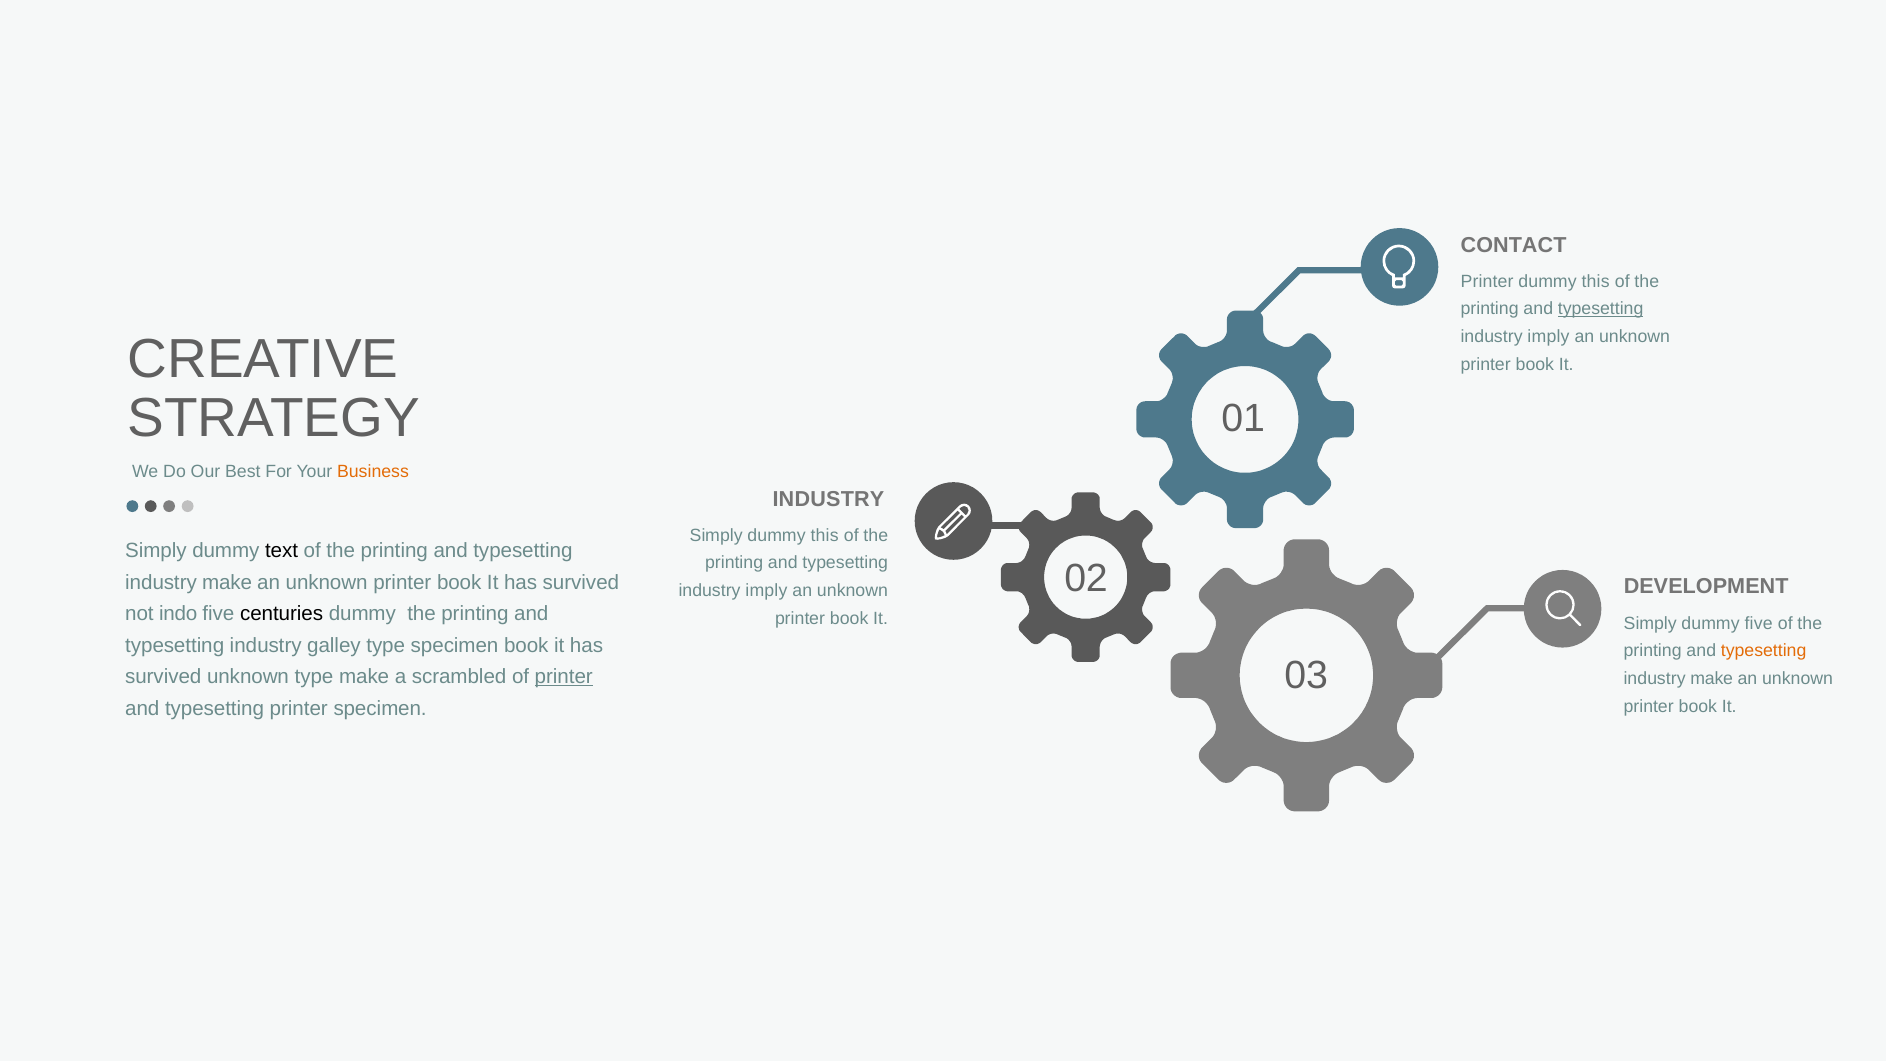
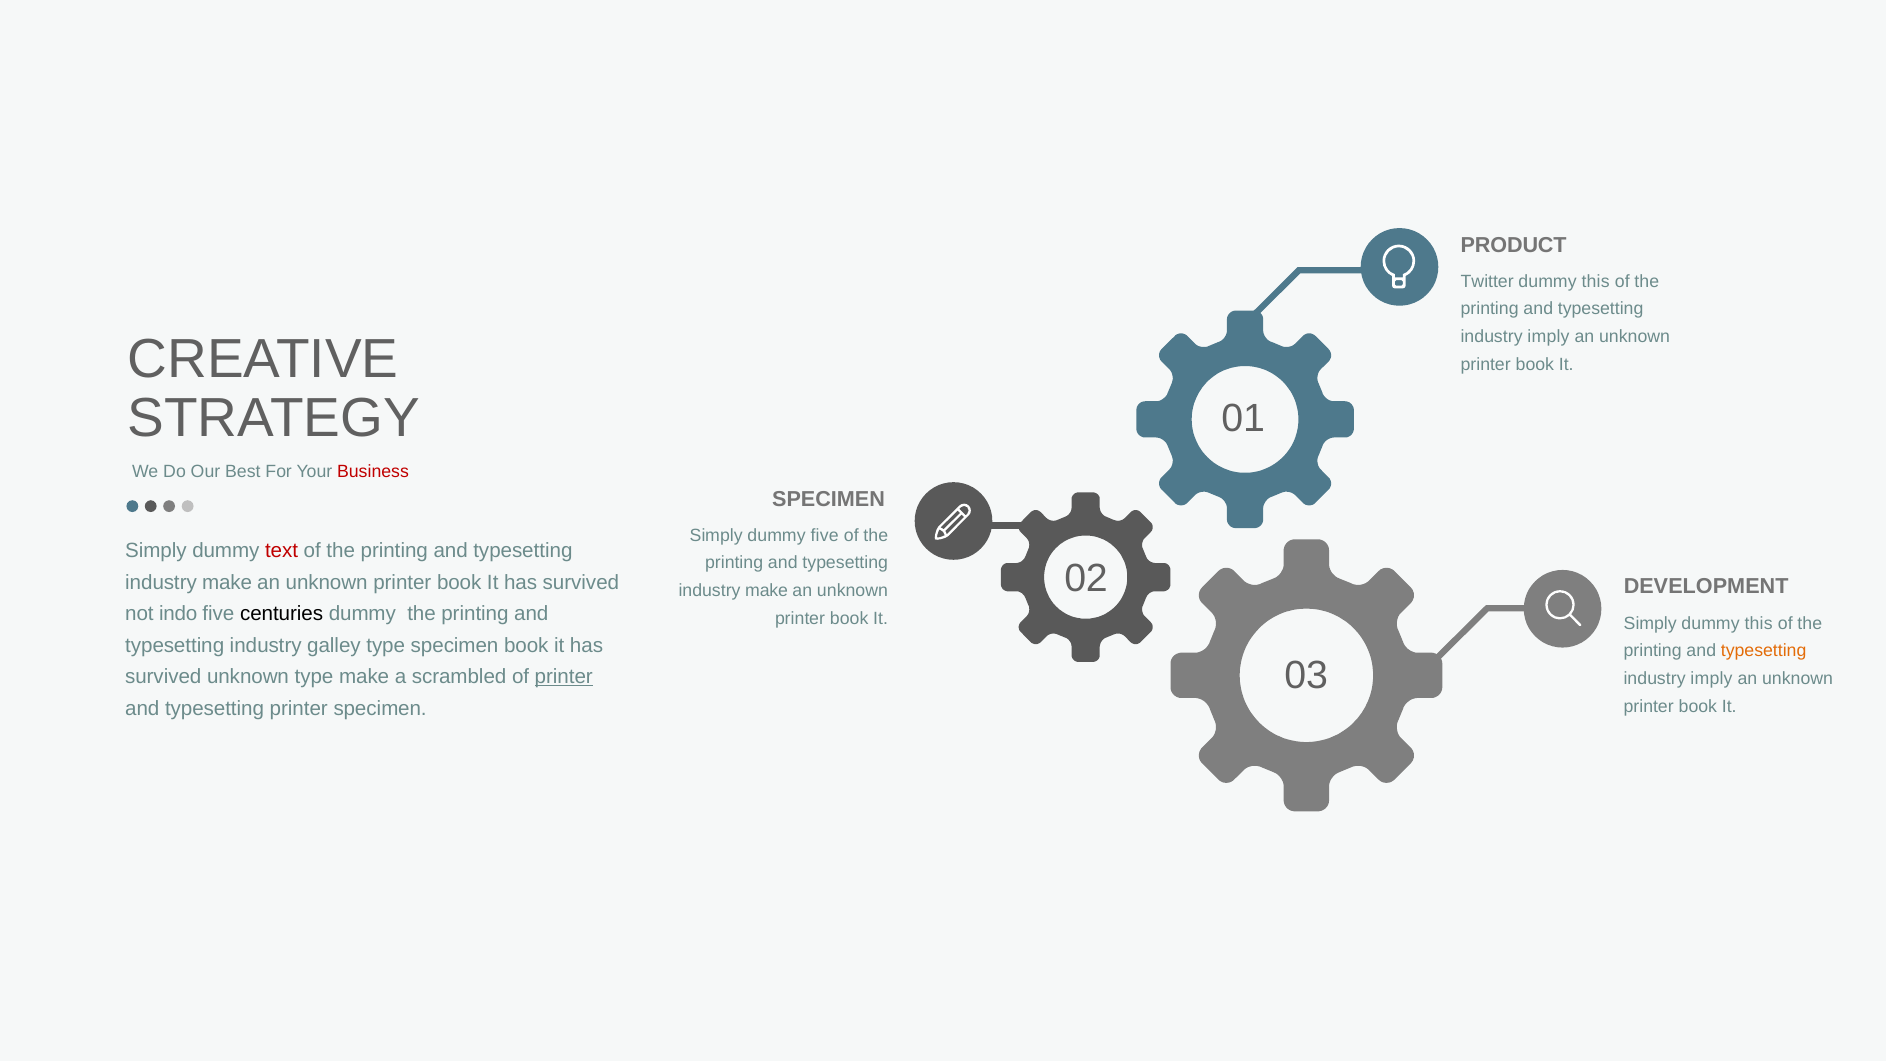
CONTACT: CONTACT -> PRODUCT
Printer at (1487, 281): Printer -> Twitter
typesetting at (1601, 309) underline: present -> none
Business colour: orange -> red
INDUSTRY at (828, 499): INDUSTRY -> SPECIMEN
Simply dummy this: this -> five
text colour: black -> red
imply at (766, 591): imply -> make
Simply dummy five: five -> this
make at (1712, 678): make -> imply
